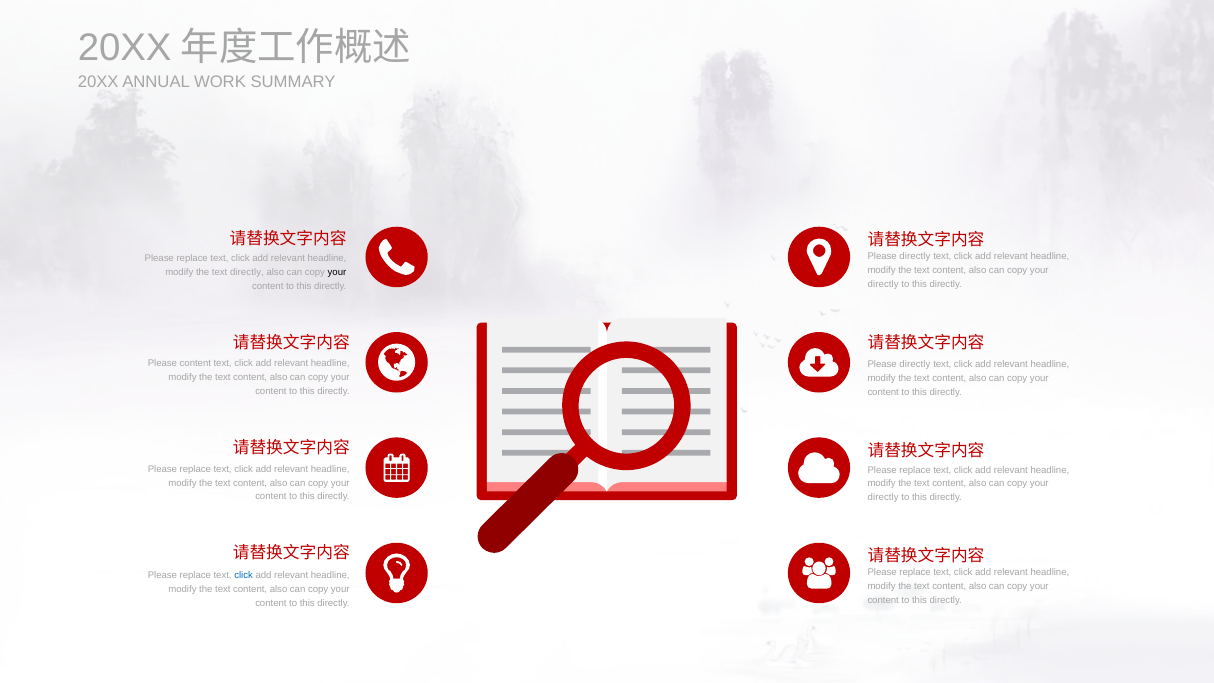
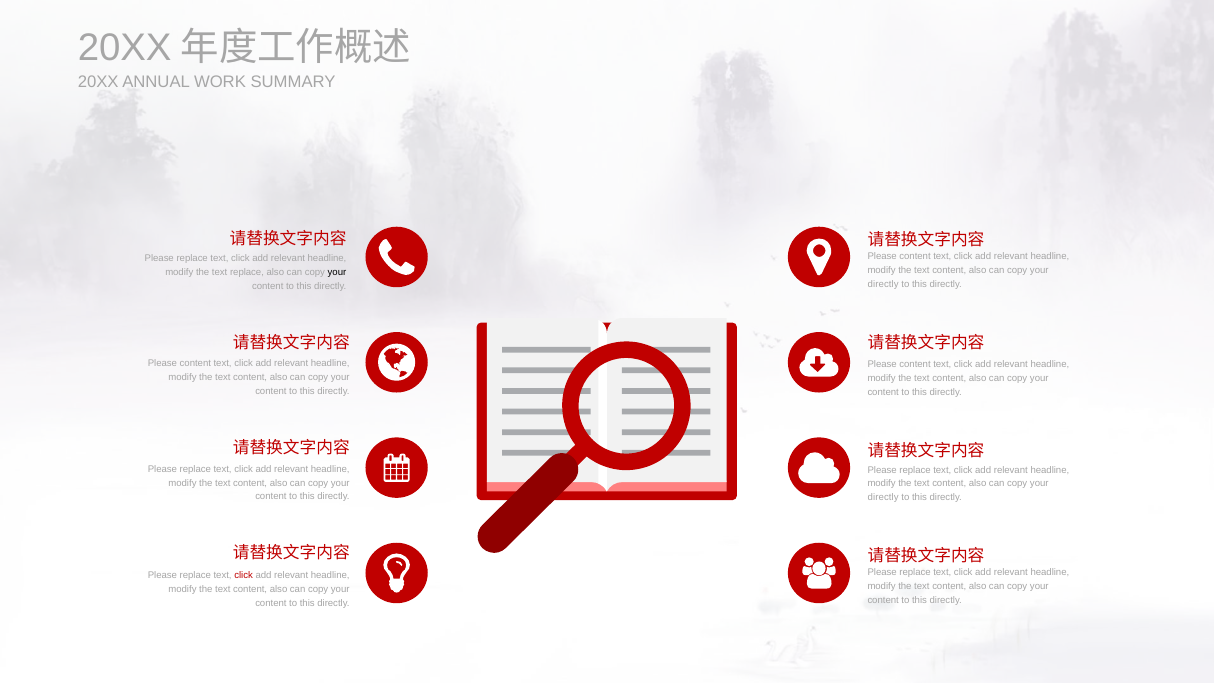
directly at (915, 257): directly -> content
text directly: directly -> replace
directly at (915, 365): directly -> content
click at (244, 576) colour: blue -> red
